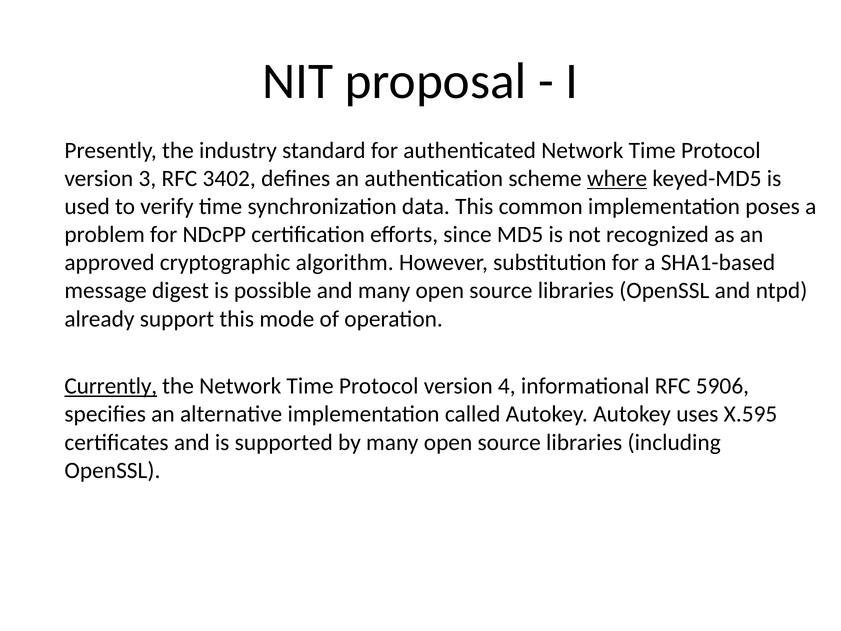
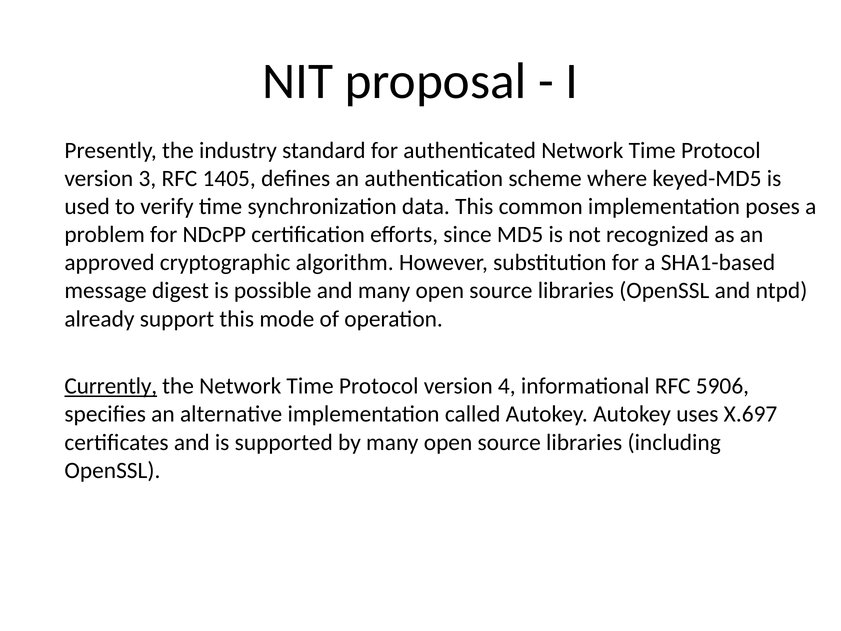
3402: 3402 -> 1405
where underline: present -> none
X.595: X.595 -> X.697
